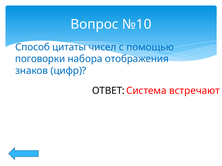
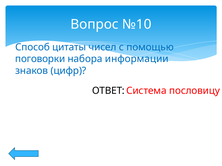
отображения: отображения -> информации
встречают: встречают -> пословицу
